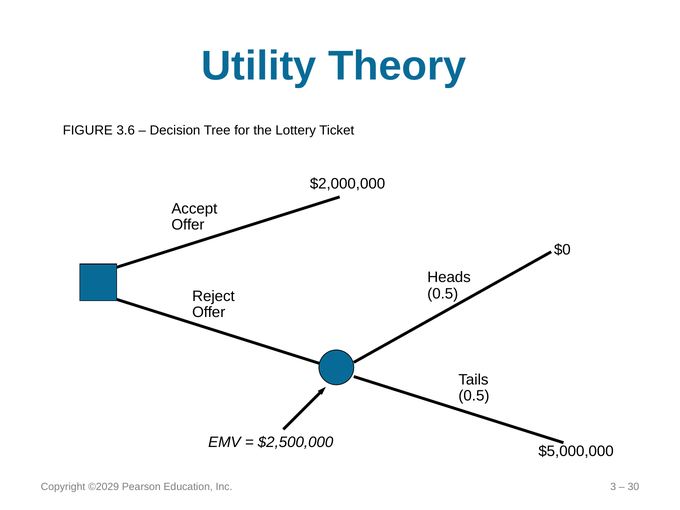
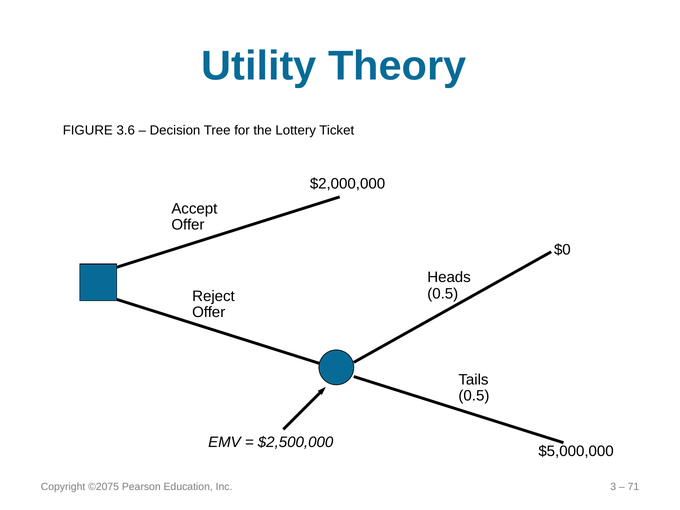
©2029: ©2029 -> ©2075
30: 30 -> 71
